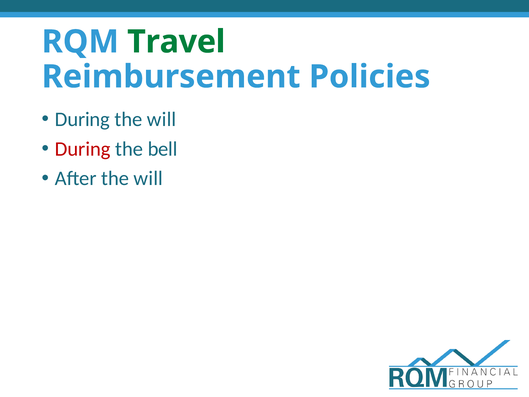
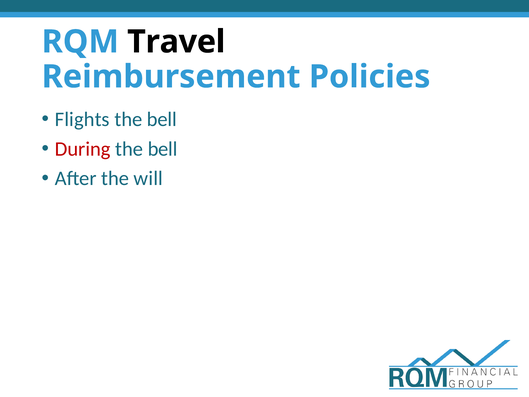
Travel colour: green -> black
During at (82, 119): During -> Flights
will at (162, 119): will -> bell
